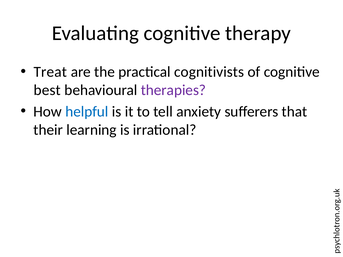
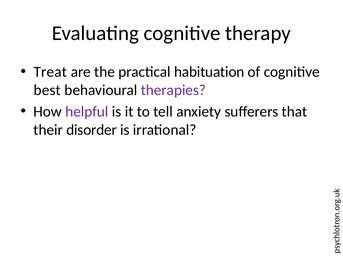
cognitivists: cognitivists -> habituation
helpful colour: blue -> purple
learning: learning -> disorder
